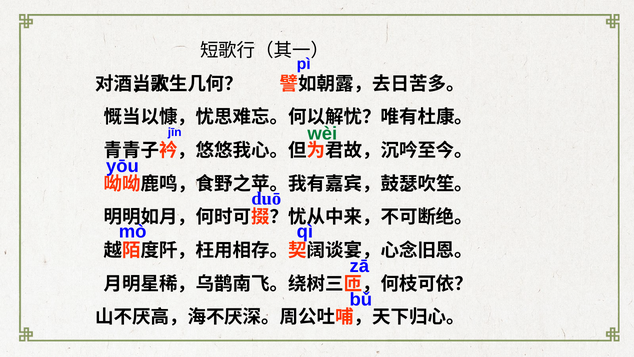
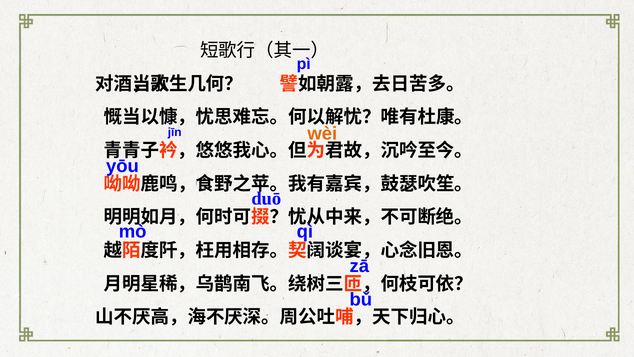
wèi colour: green -> orange
